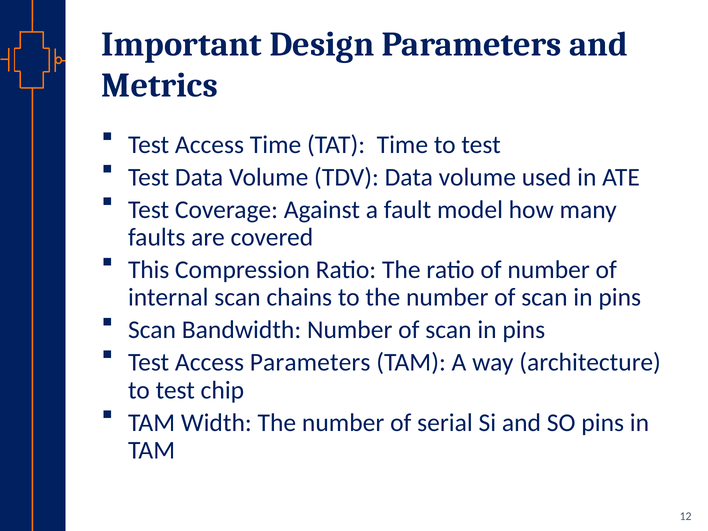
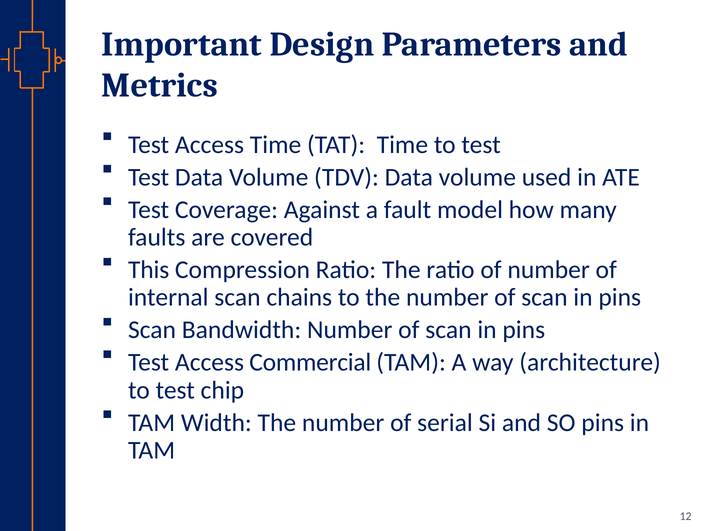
Access Parameters: Parameters -> Commercial
